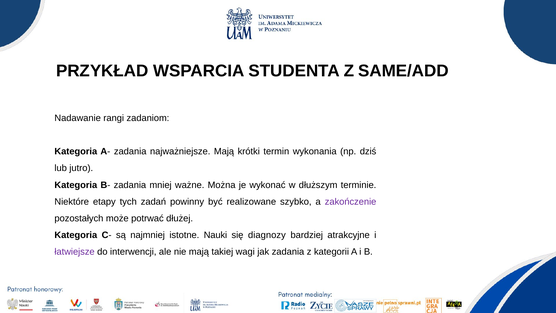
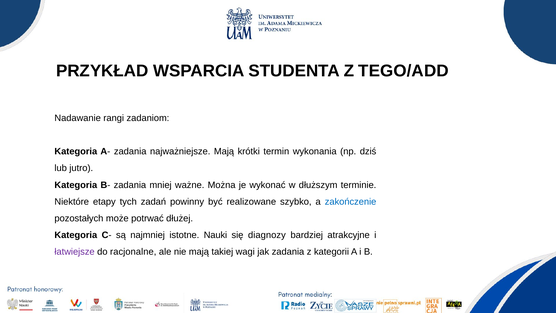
SAME/ADD: SAME/ADD -> TEGO/ADD
zakończenie colour: purple -> blue
interwencji: interwencji -> racjonalne
